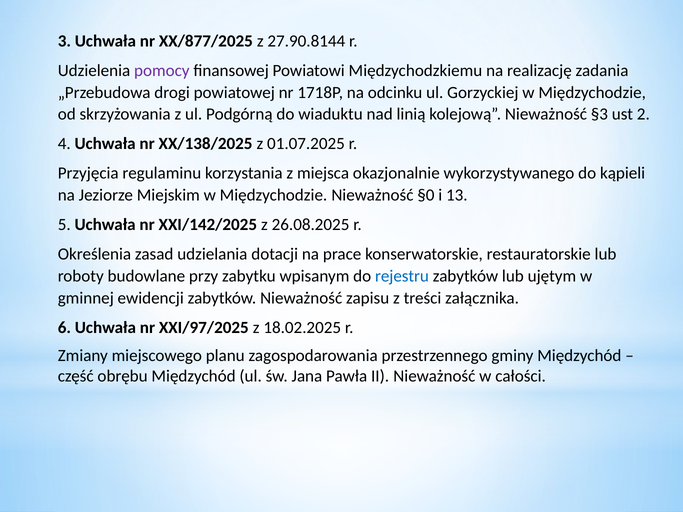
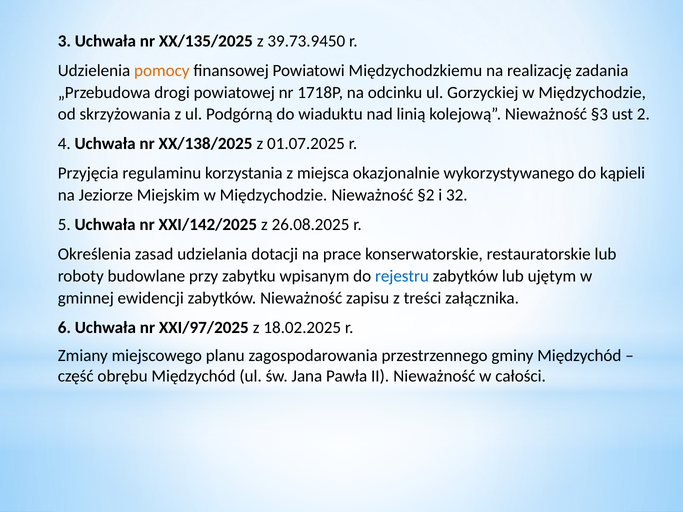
XX/877/2025: XX/877/2025 -> XX/135/2025
27.90.8144: 27.90.8144 -> 39.73.9450
pomocy colour: purple -> orange
§0: §0 -> §2
13: 13 -> 32
